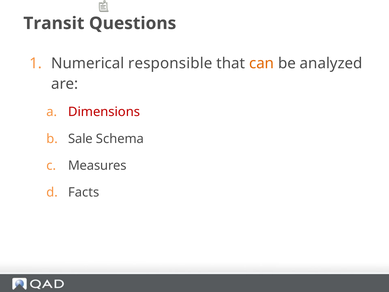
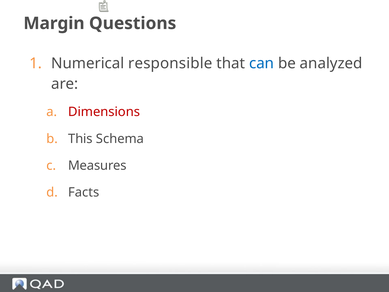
Transit: Transit -> Margin
can colour: orange -> blue
Sale: Sale -> This
